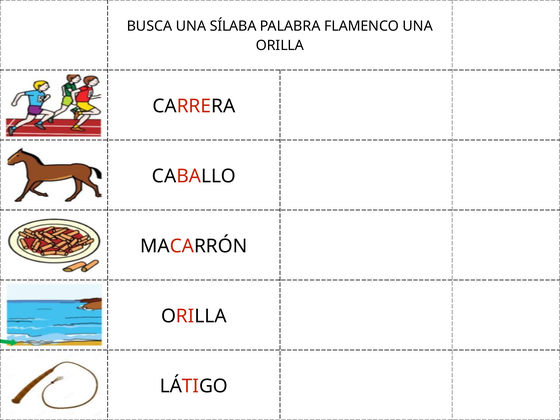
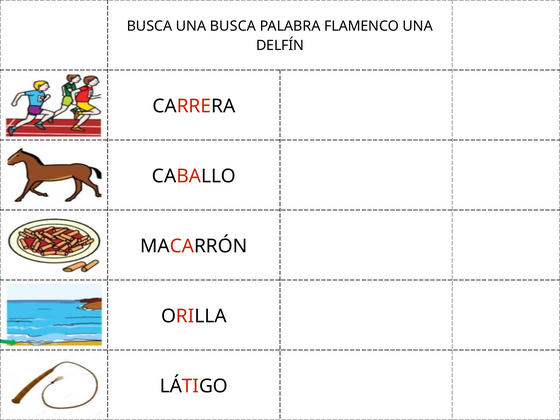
UNA SÍLABA: SÍLABA -> BUSCA
ORILLA at (280, 46): ORILLA -> DELFÍN
